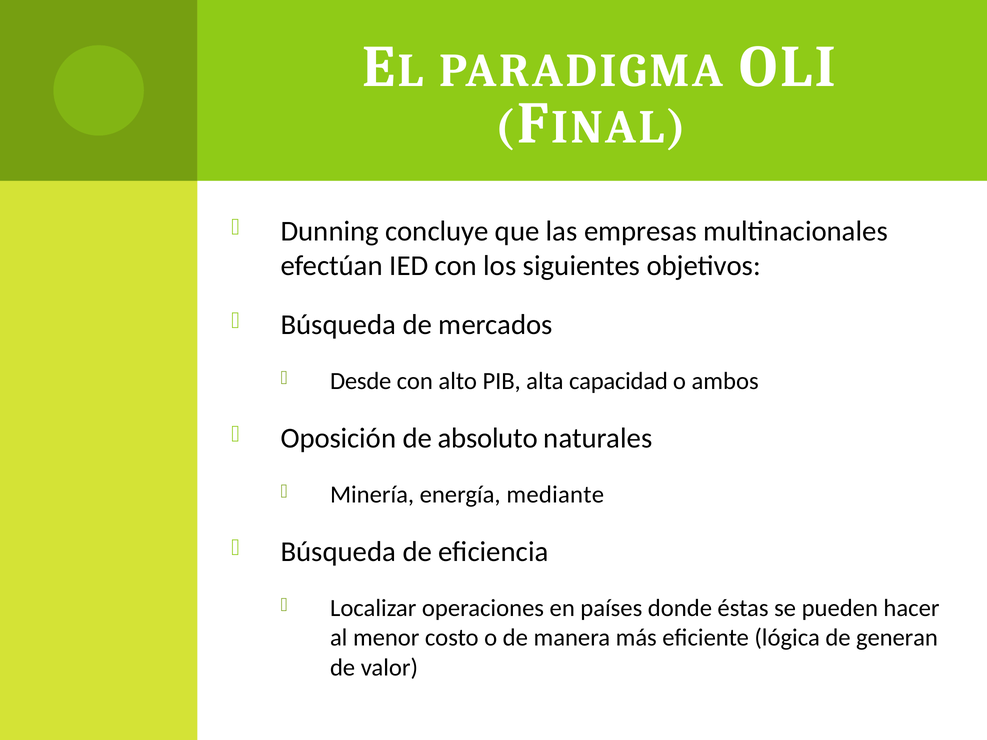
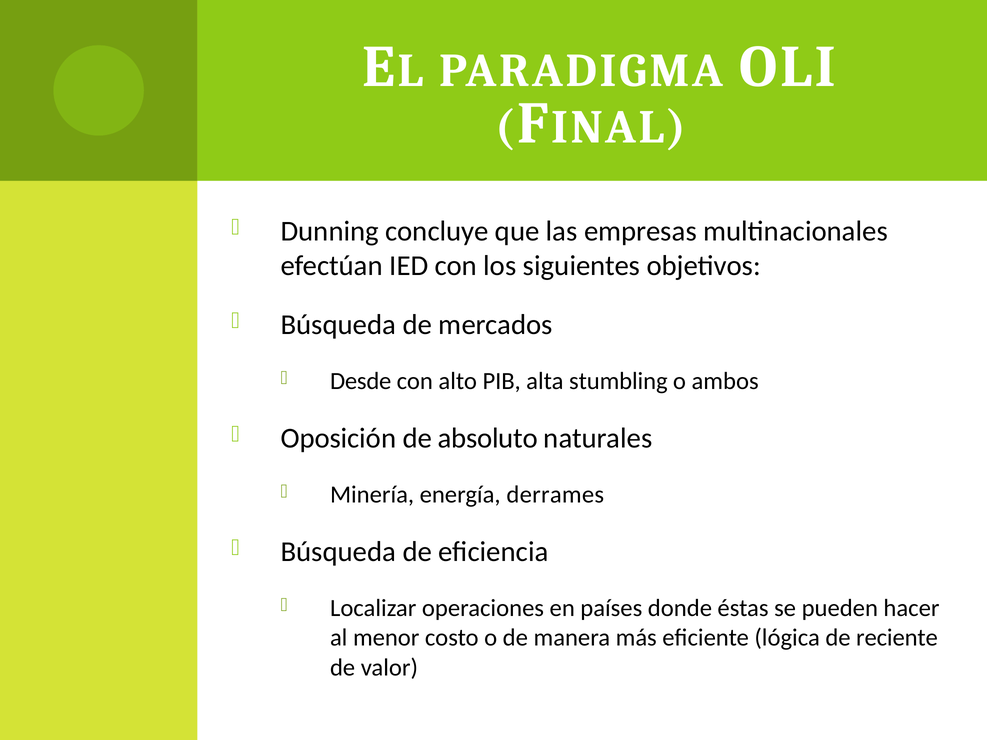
capacidad: capacidad -> stumbling
mediante: mediante -> derrames
generan: generan -> reciente
